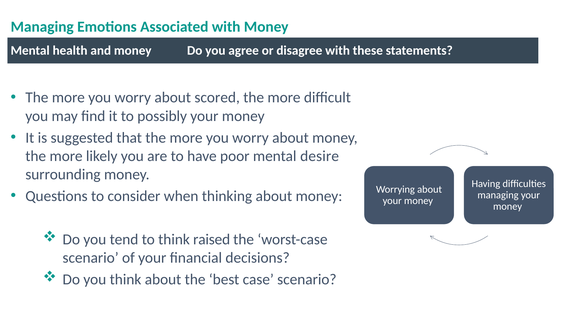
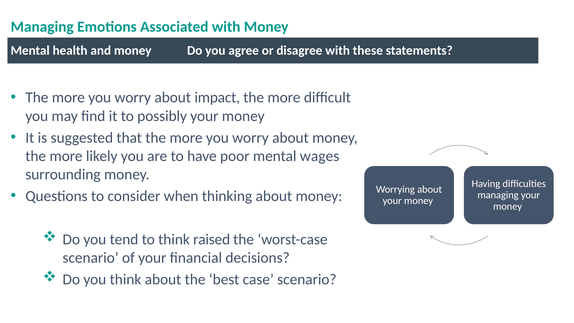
scored: scored -> impact
desire: desire -> wages
